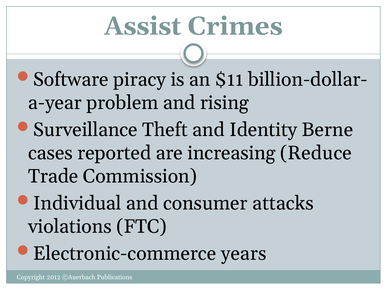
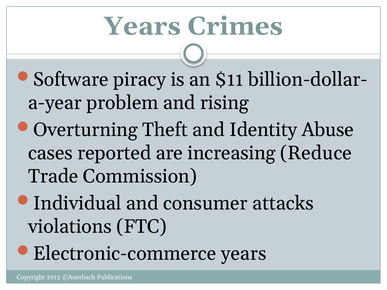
Assist at (143, 26): Assist -> Years
Surveillance: Surveillance -> Overturning
Berne: Berne -> Abuse
